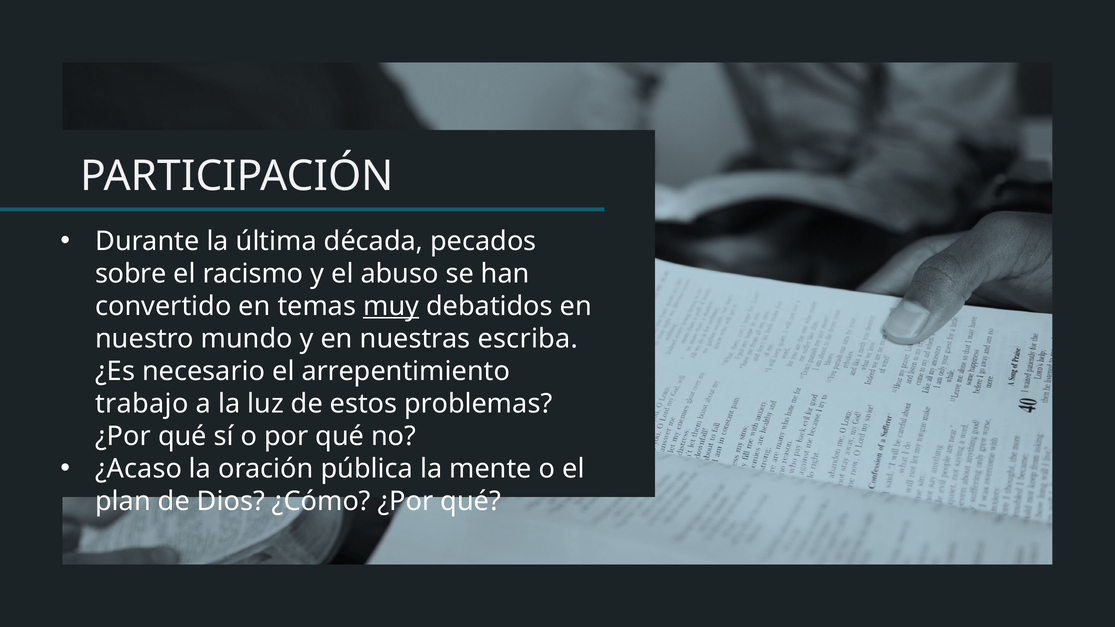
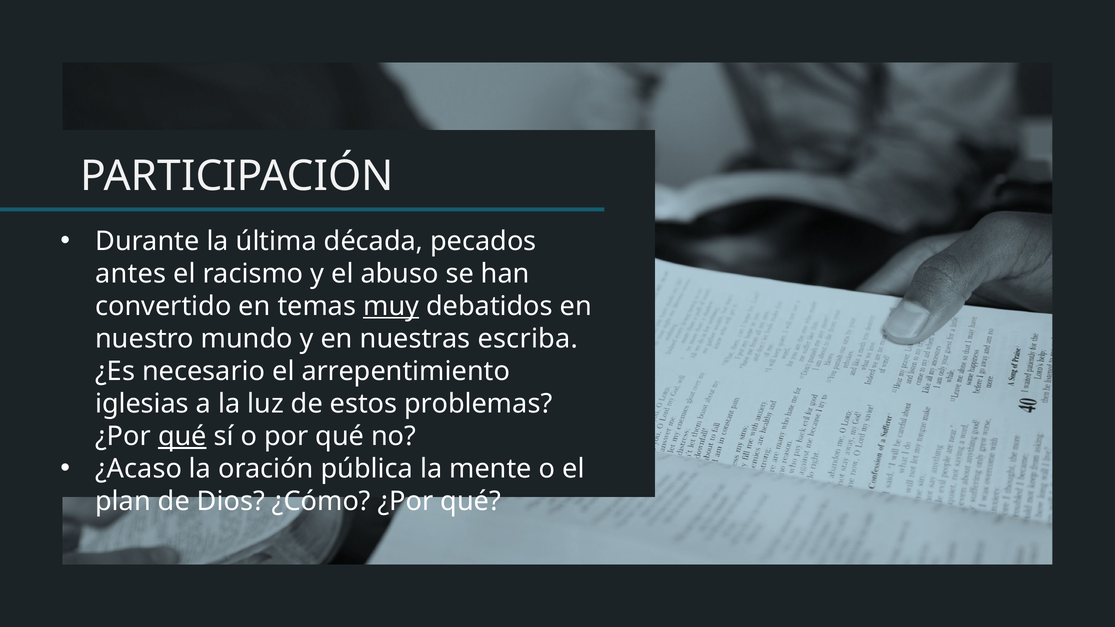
sobre: sobre -> antes
trabajo: trabajo -> iglesias
qué at (182, 436) underline: none -> present
